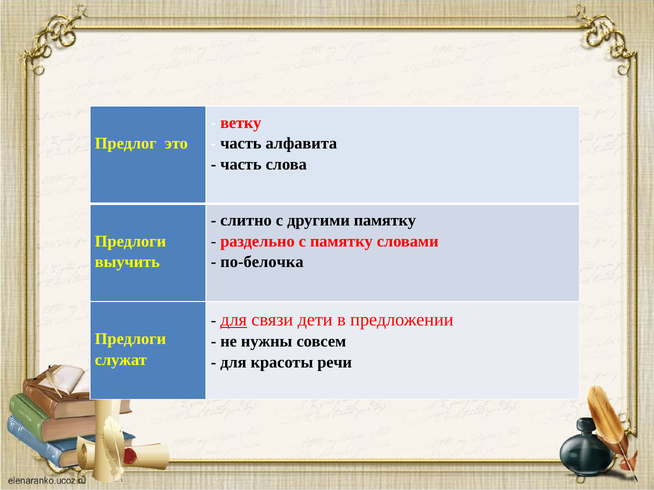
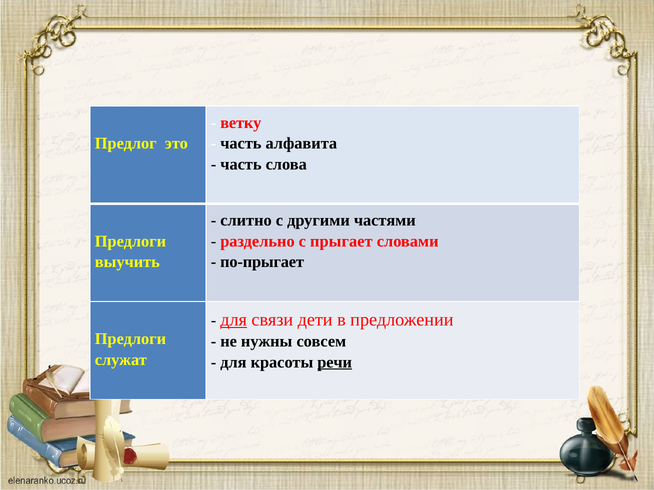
другими памятку: памятку -> частями
с памятку: памятку -> прыгает
по-белочка: по-белочка -> по-прыгает
речи underline: none -> present
